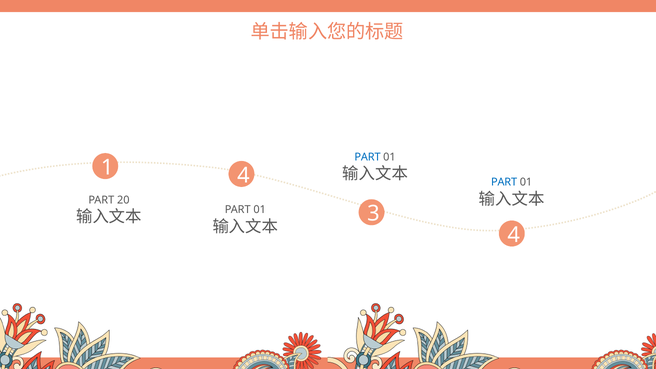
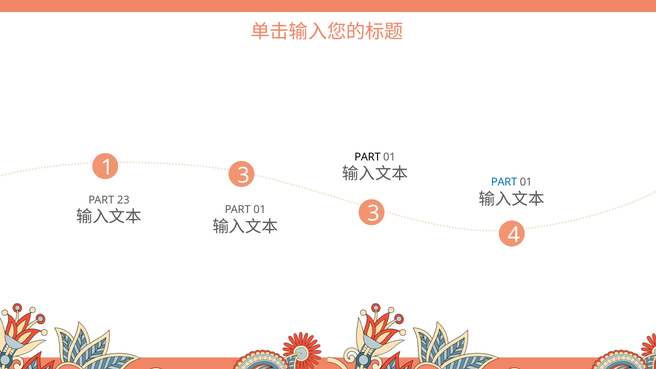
PART at (368, 157) colour: blue -> black
1 4: 4 -> 3
20: 20 -> 23
